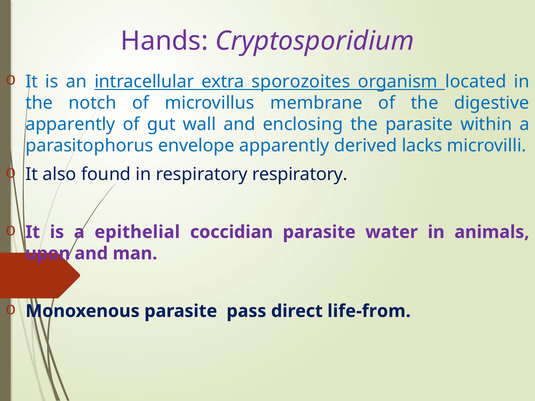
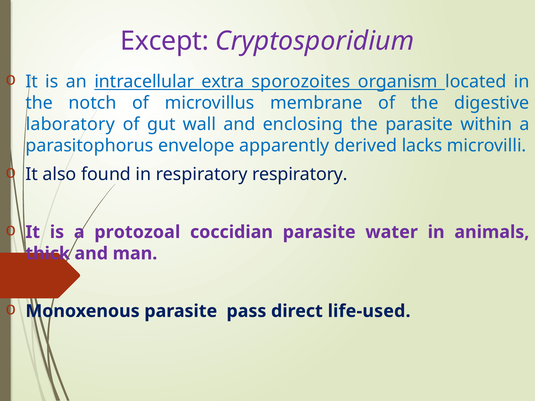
Hands: Hands -> Except
apparently at (70, 124): apparently -> laboratory
epithelial: epithelial -> protozoal
upon: upon -> thick
life-from: life-from -> life-used
